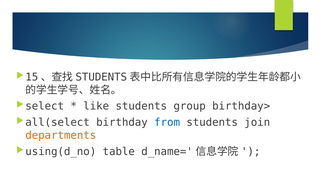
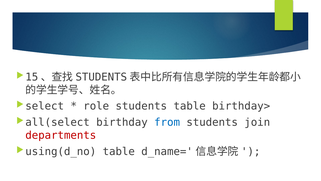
like: like -> role
students group: group -> table
departments colour: orange -> red
